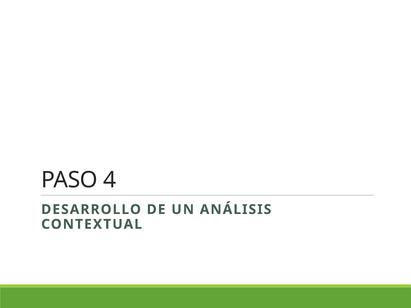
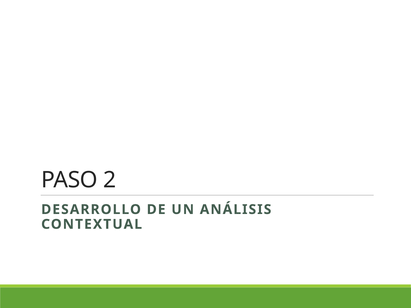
4: 4 -> 2
